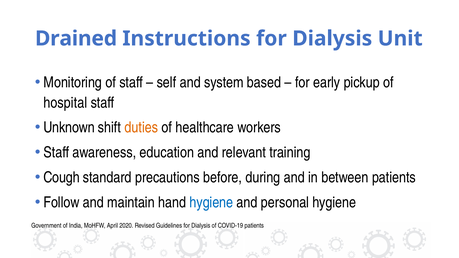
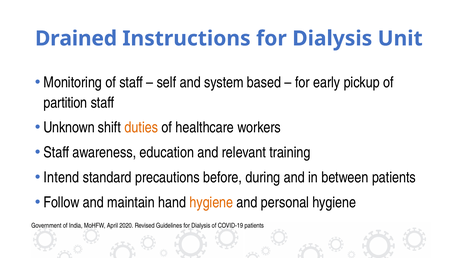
hospital: hospital -> partition
Cough: Cough -> Intend
hygiene at (211, 203) colour: blue -> orange
